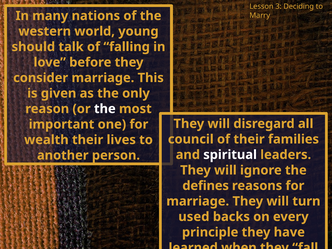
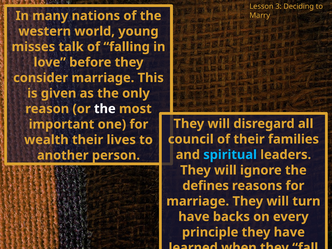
should: should -> misses
spiritual colour: white -> light blue
used at (194, 217): used -> have
